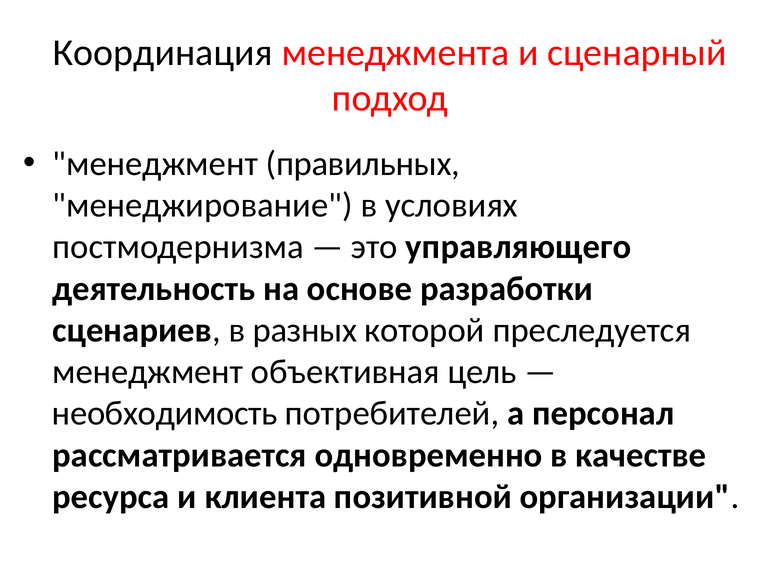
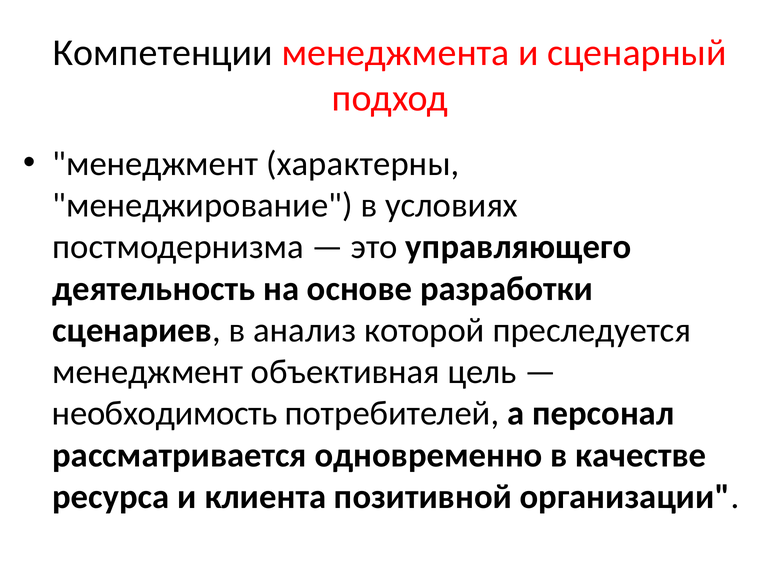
Координация: Координация -> Компетенции
правильных: правильных -> характерны
разных: разных -> анализ
